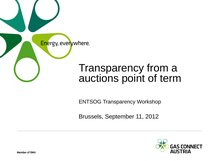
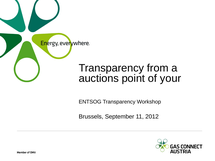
term: term -> your
